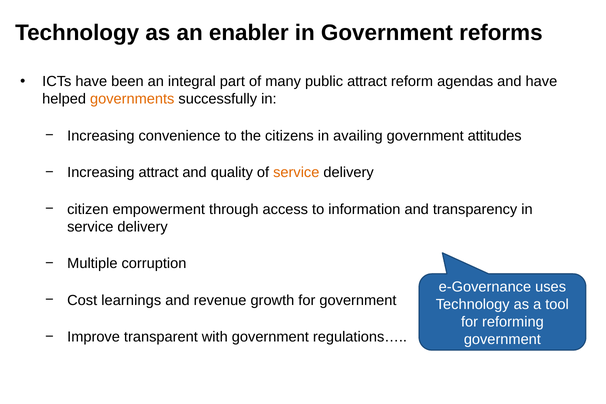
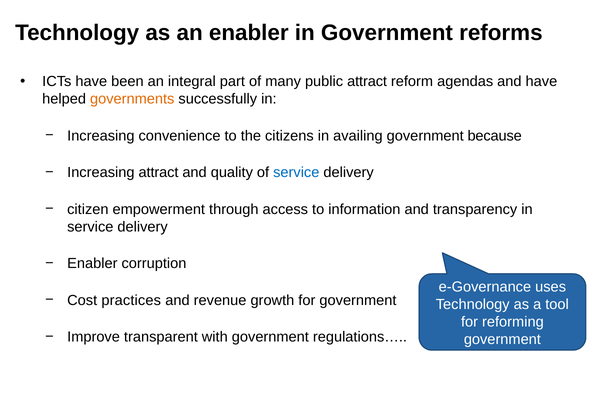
attitudes: attitudes -> because
service at (296, 173) colour: orange -> blue
Multiple at (92, 264): Multiple -> Enabler
learnings: learnings -> practices
